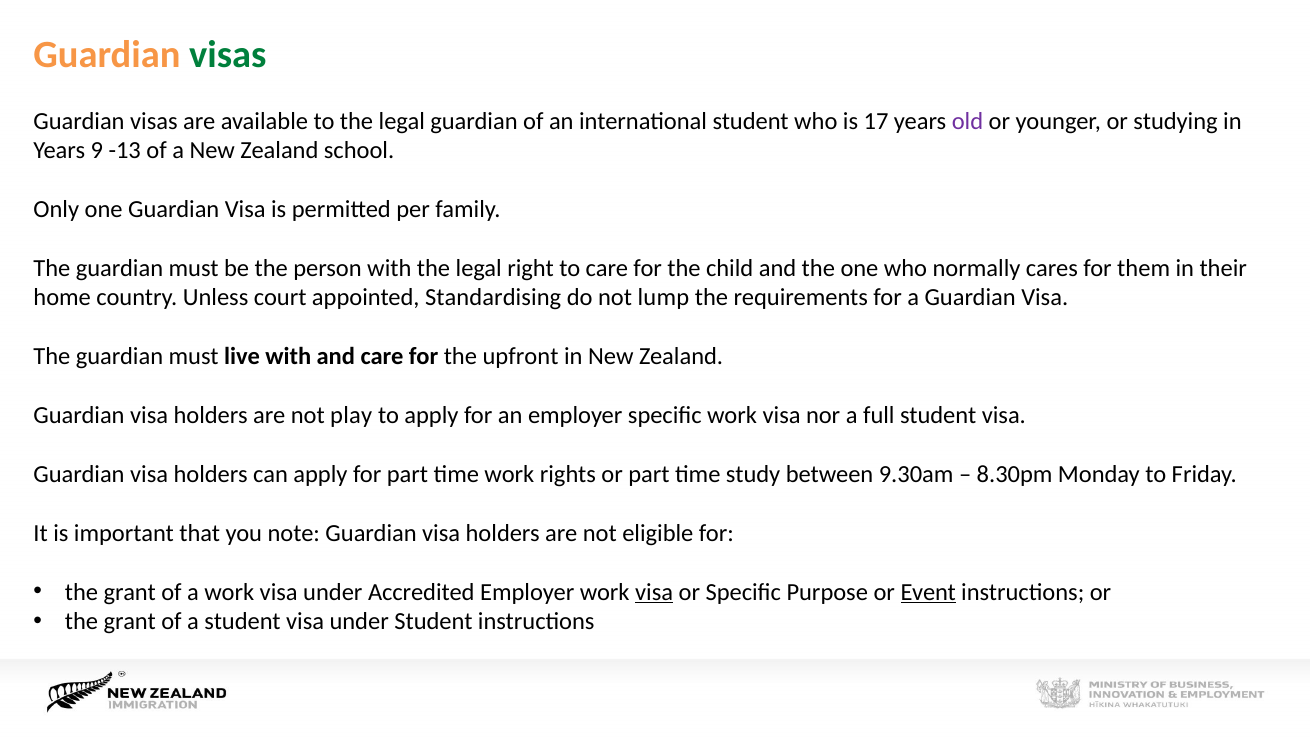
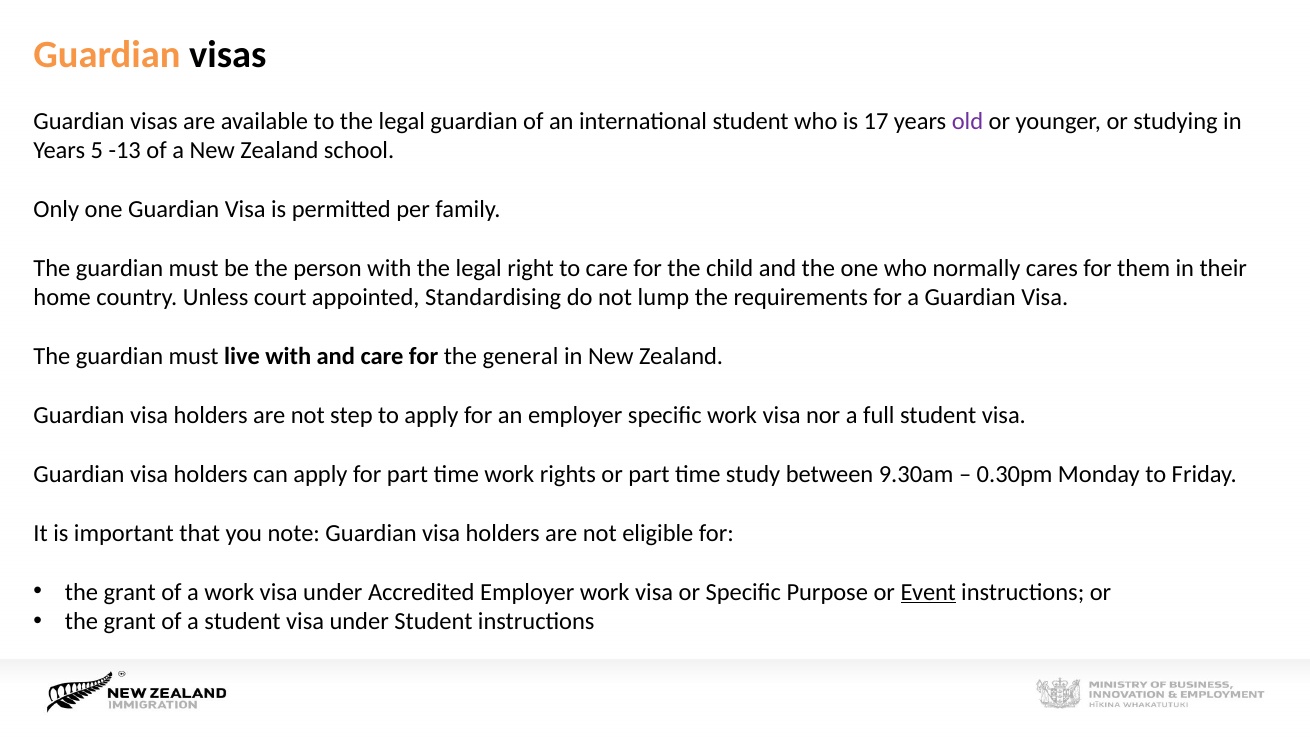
visas at (228, 55) colour: green -> black
9: 9 -> 5
upfront: upfront -> general
play: play -> step
8.30pm: 8.30pm -> 0.30pm
visa at (654, 592) underline: present -> none
